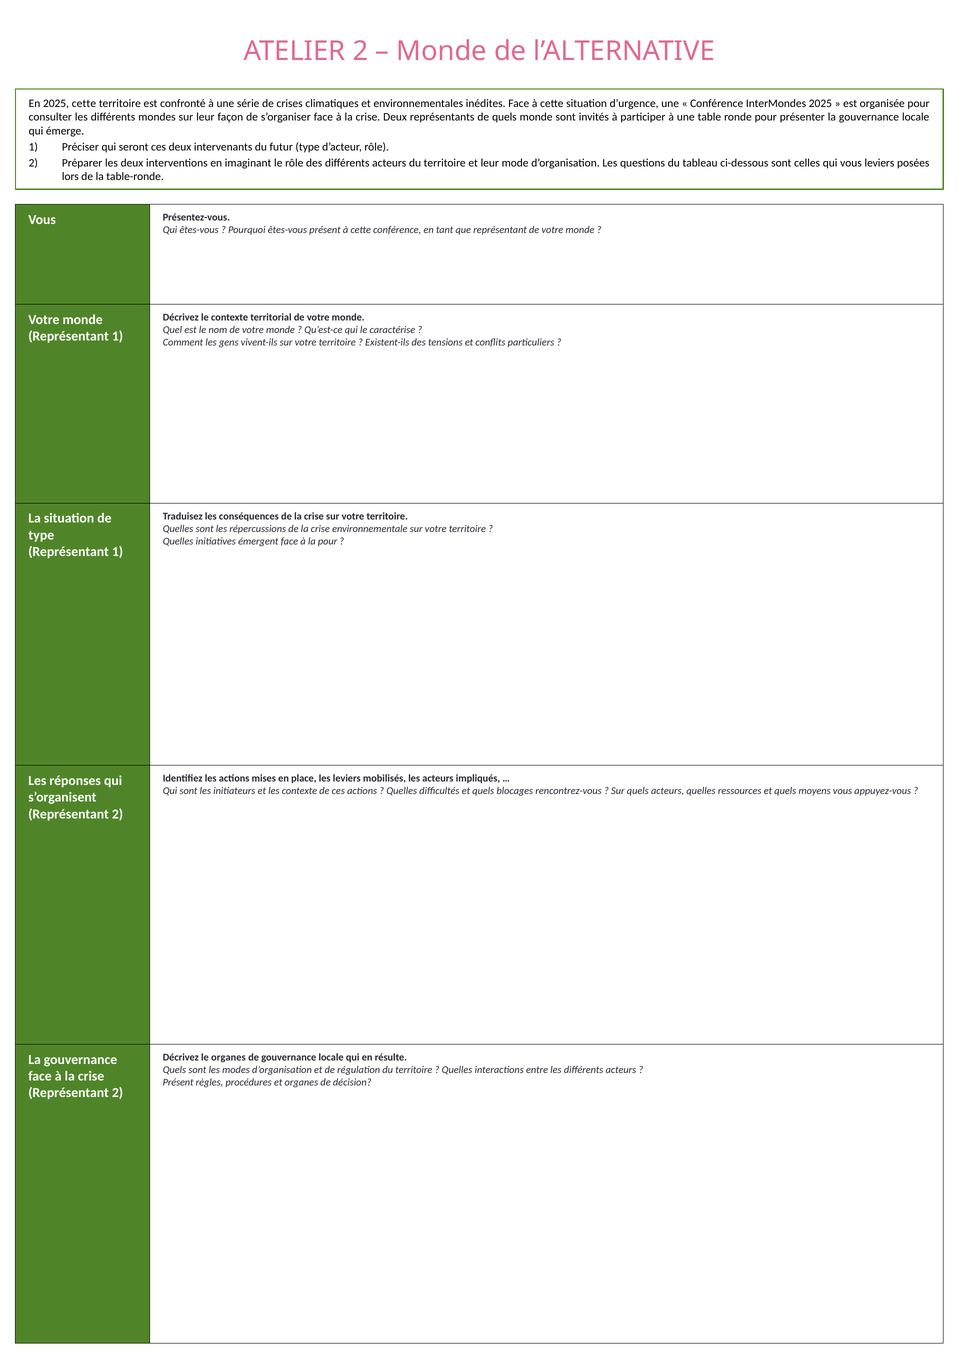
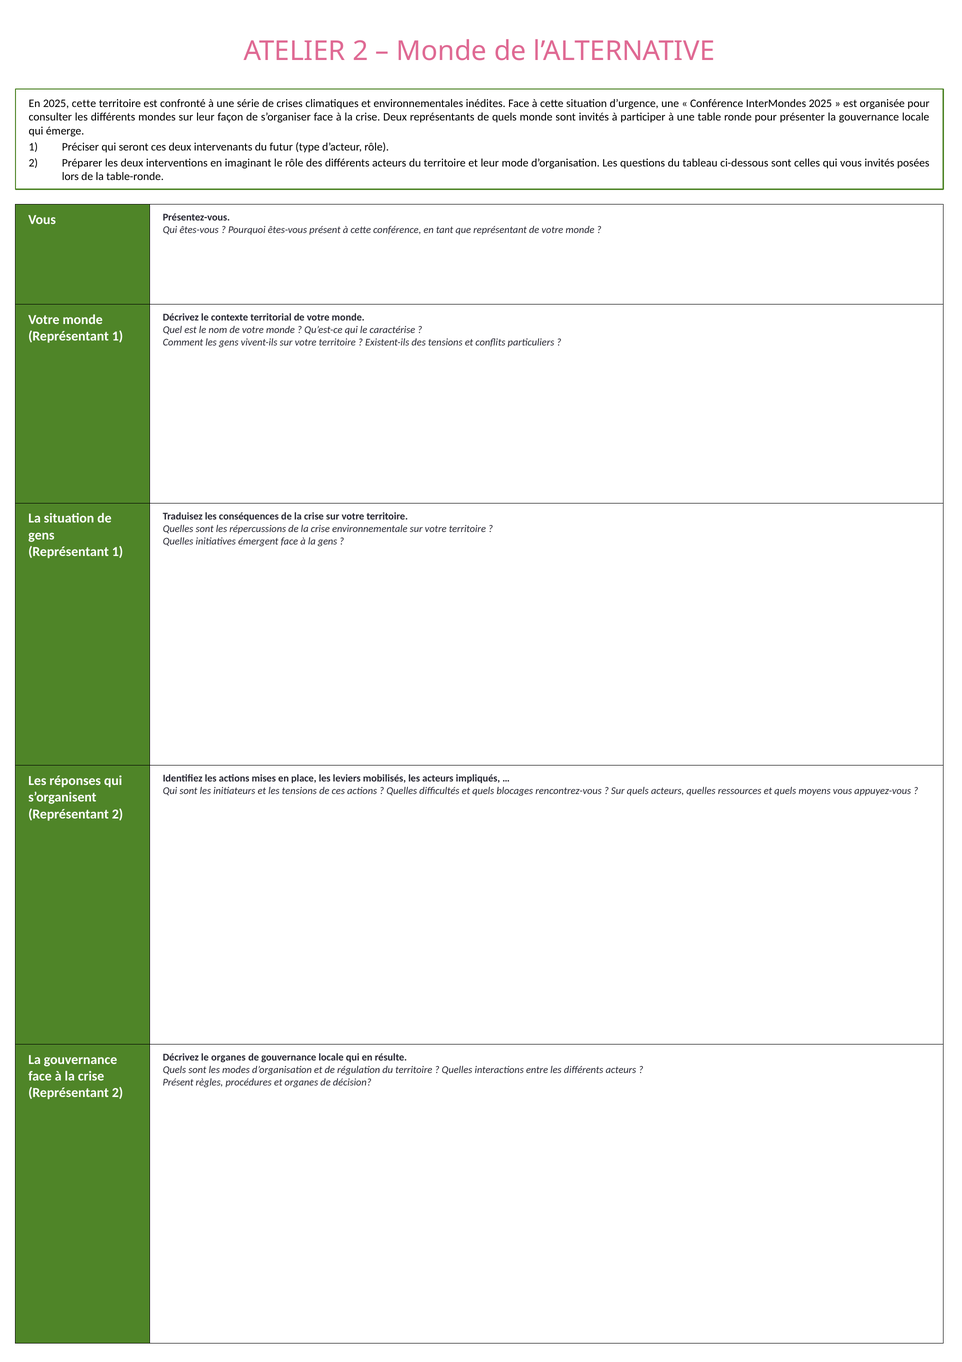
vous leviers: leviers -> invités
type at (41, 535): type -> gens
la pour: pour -> gens
les contexte: contexte -> tensions
